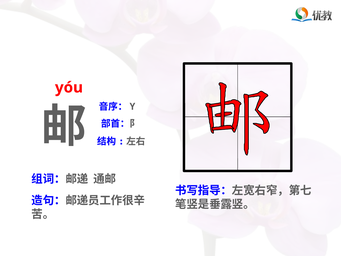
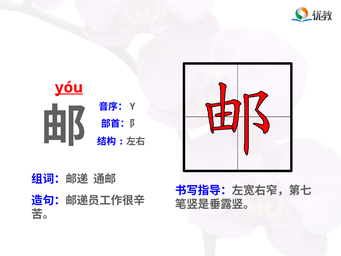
yóu underline: none -> present
